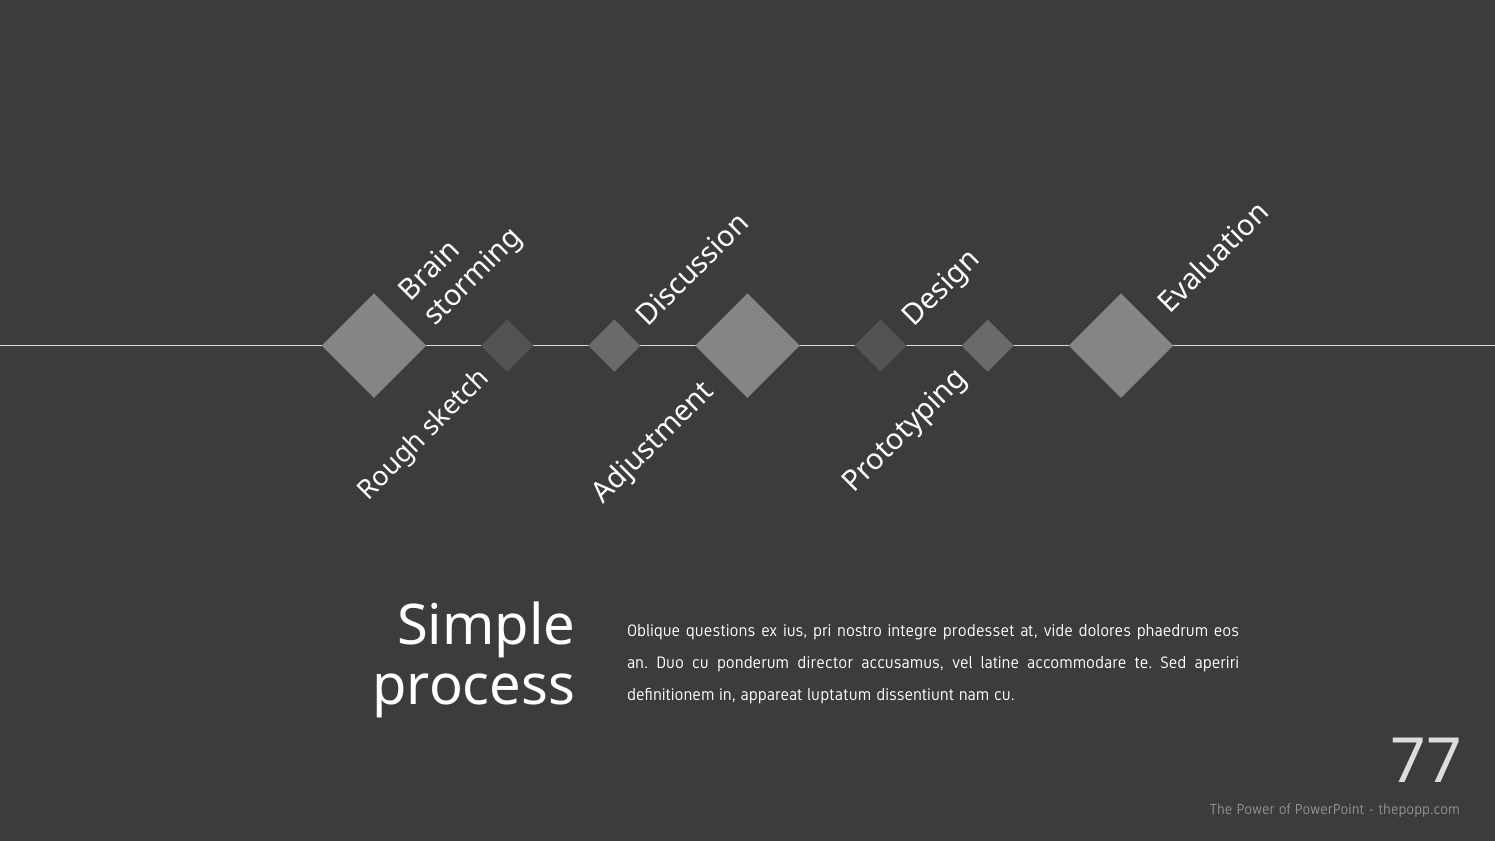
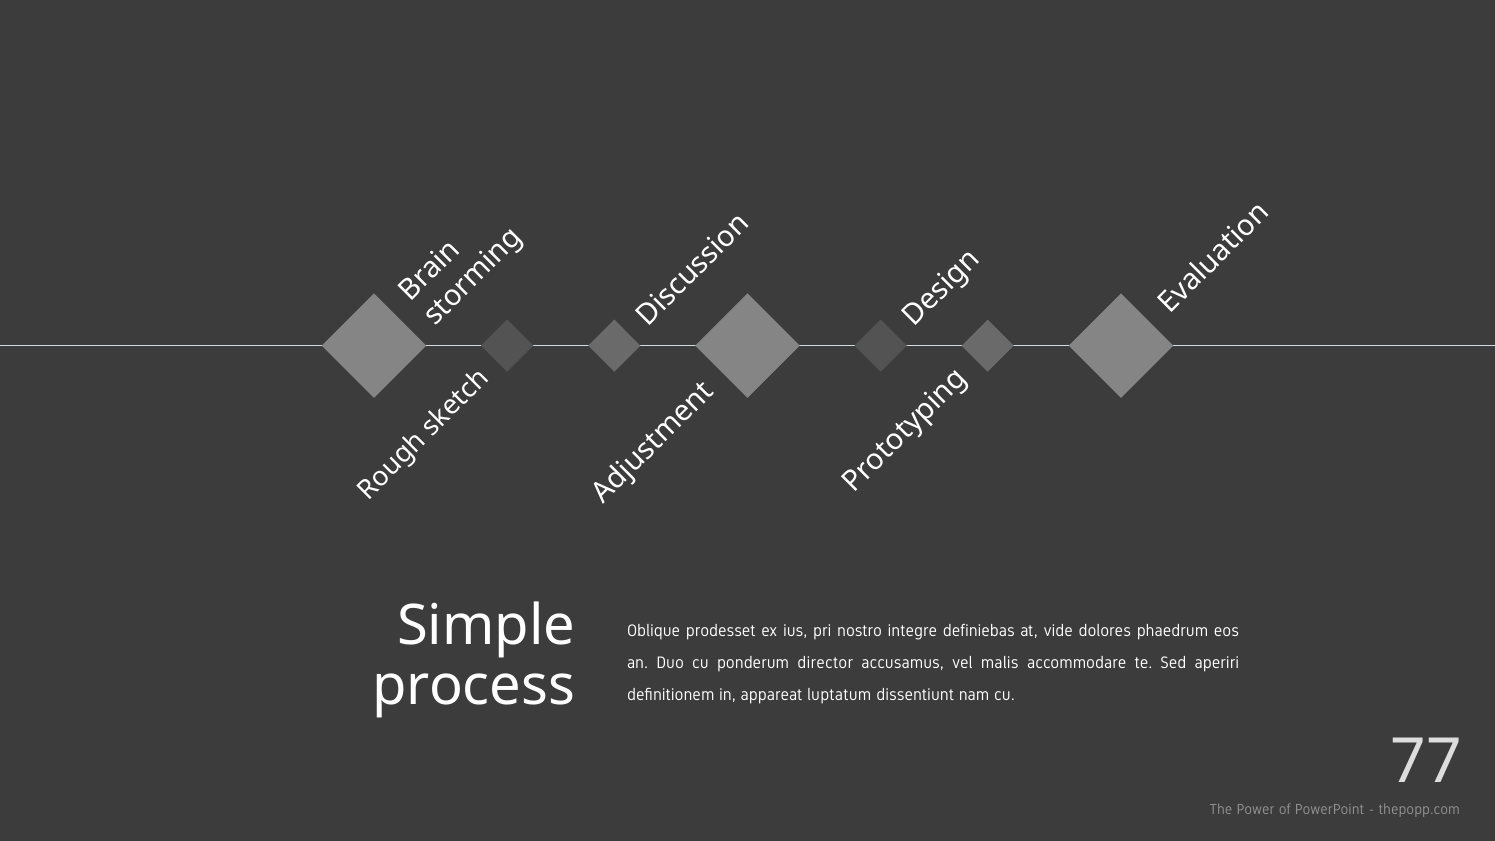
questions: questions -> prodesset
prodesset: prodesset -> definiebas
latine: latine -> malis
